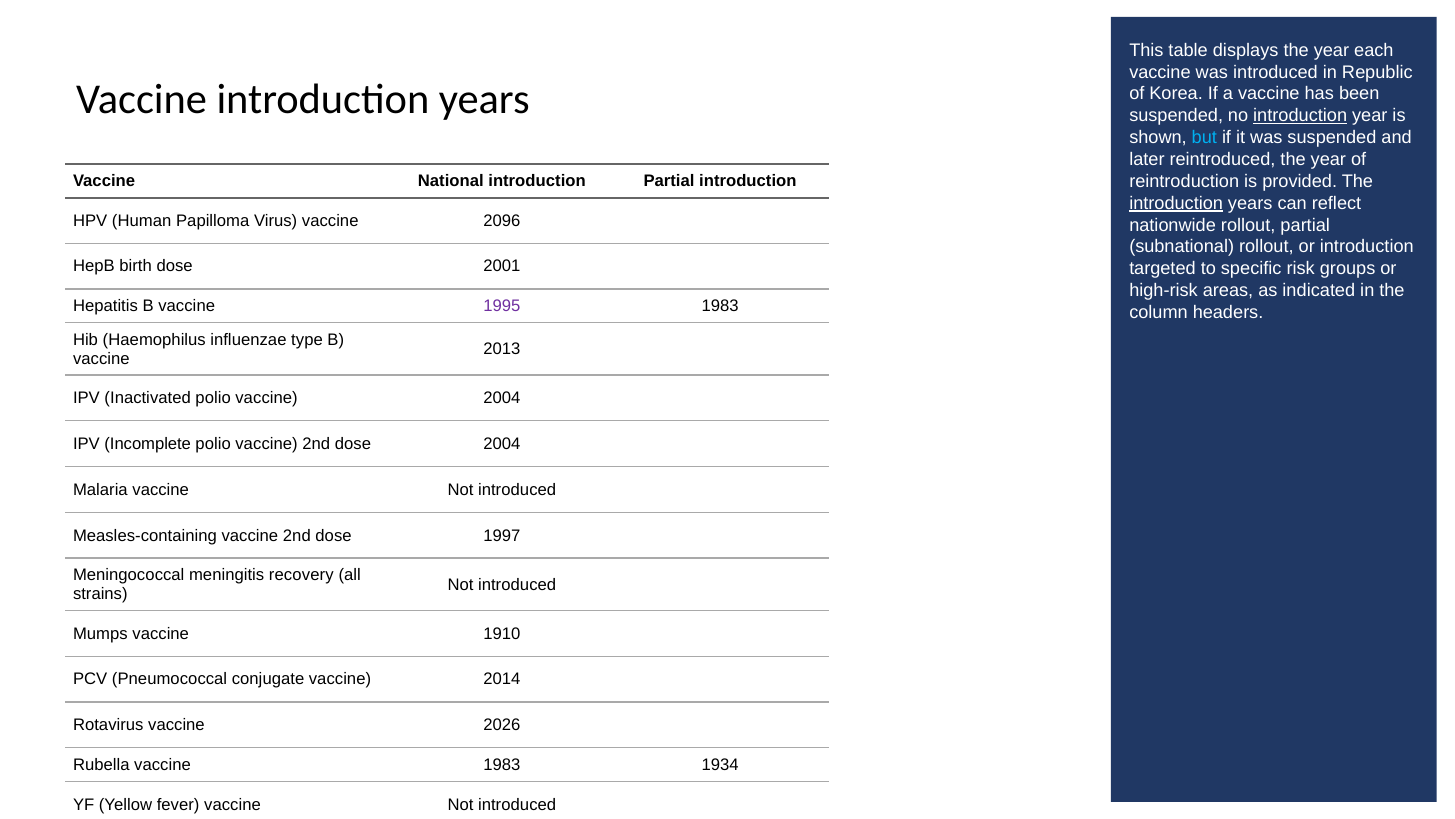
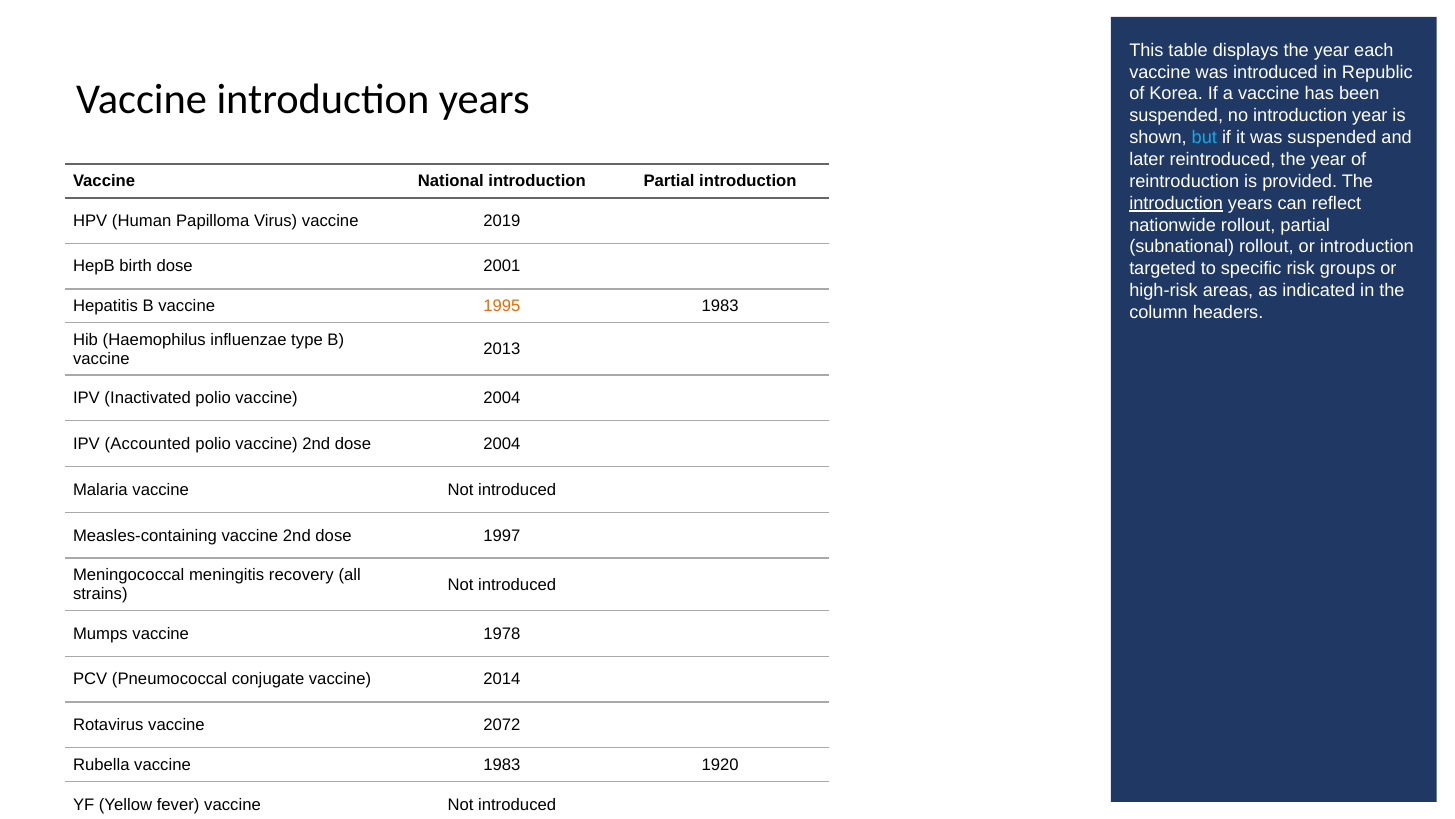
introduction at (1300, 116) underline: present -> none
2096: 2096 -> 2019
1995 colour: purple -> orange
Incomplete: Incomplete -> Accounted
1910: 1910 -> 1978
2026: 2026 -> 2072
1934: 1934 -> 1920
